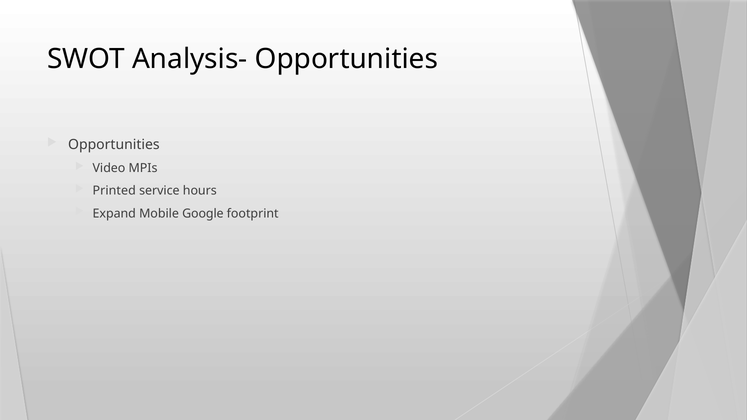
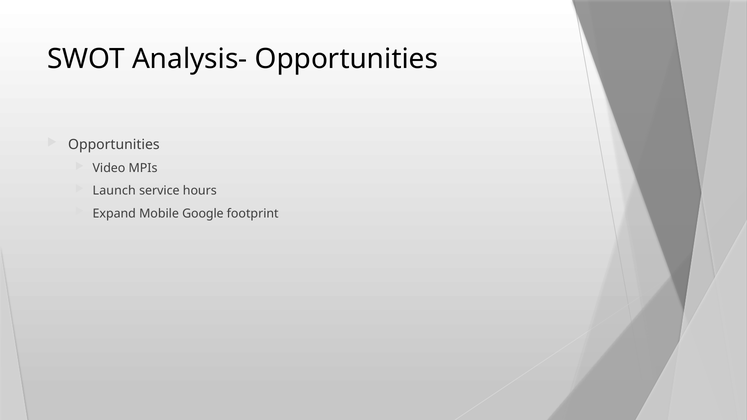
Printed: Printed -> Launch
